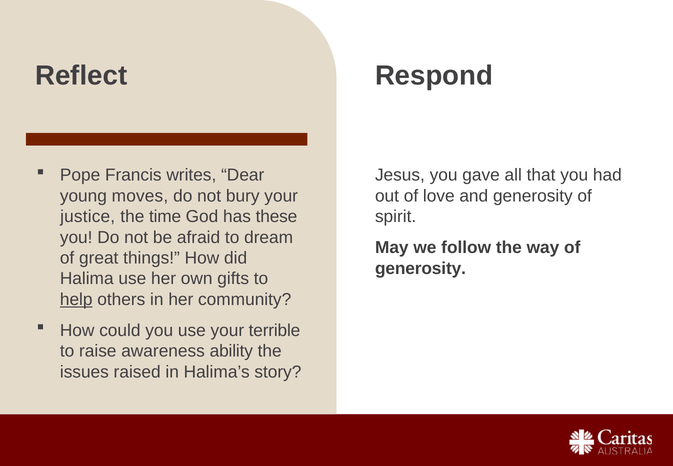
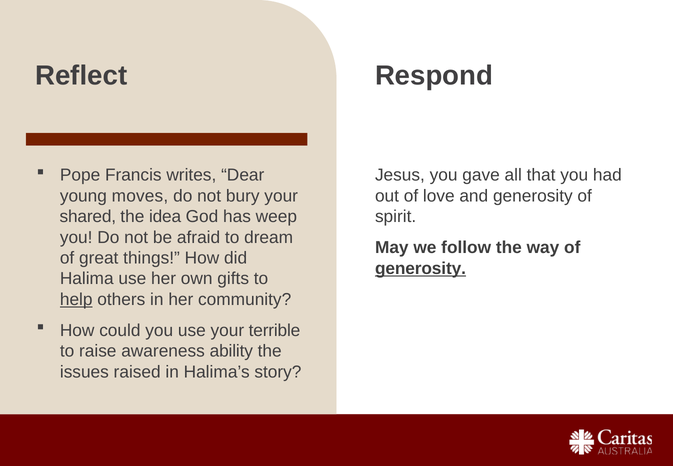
justice: justice -> shared
time: time -> idea
these: these -> weep
generosity at (420, 268) underline: none -> present
